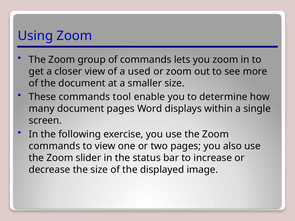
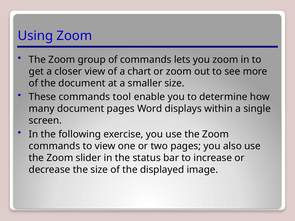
used: used -> chart
